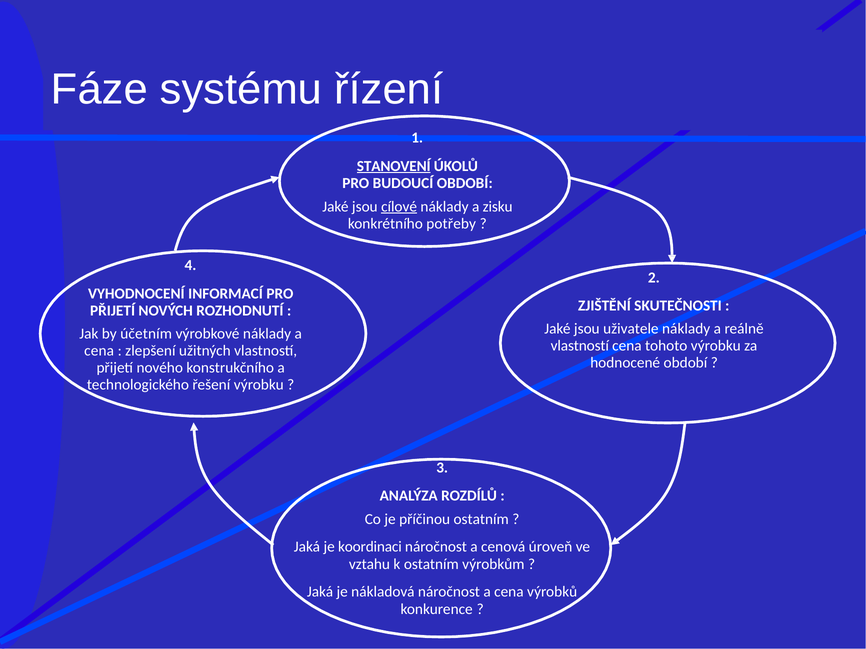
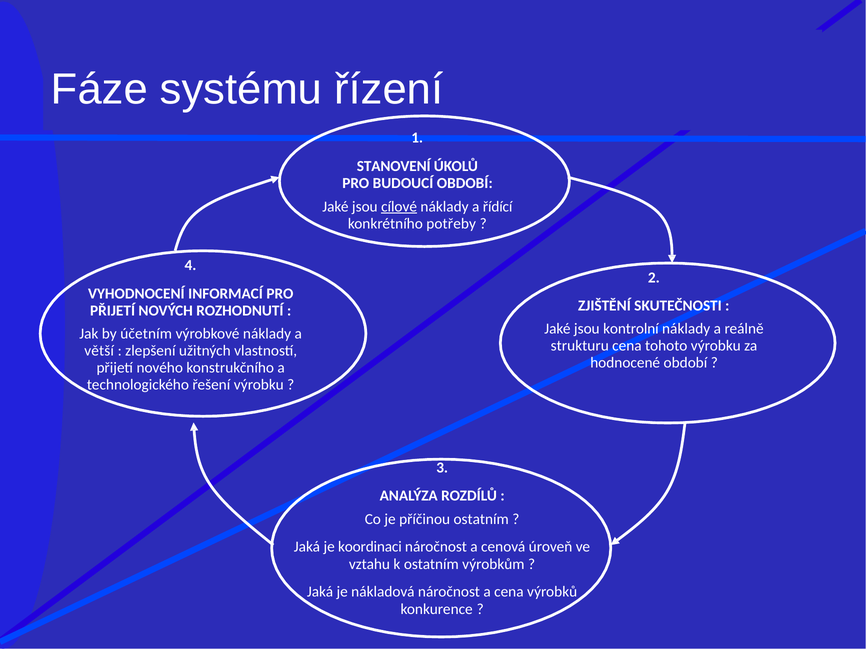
STANOVENÍ underline: present -> none
zisku: zisku -> řídící
uživatele: uživatele -> kontrolní
vlastností at (580, 346): vlastností -> strukturu
cena at (99, 351): cena -> větší
